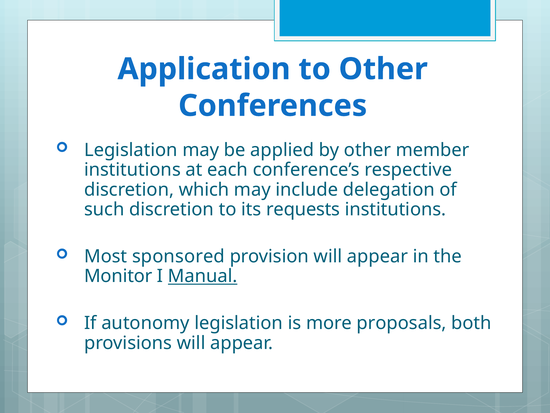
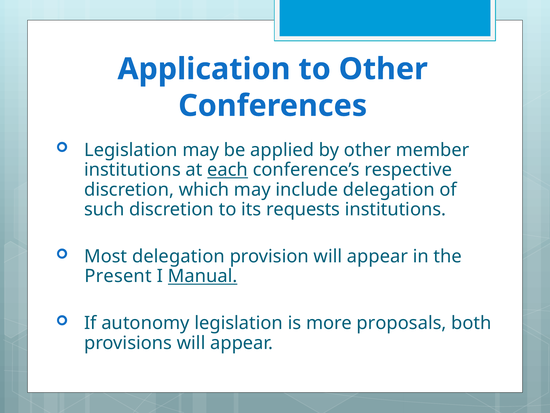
each underline: none -> present
Most sponsored: sponsored -> delegation
Monitor: Monitor -> Present
